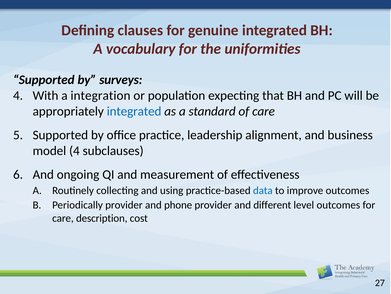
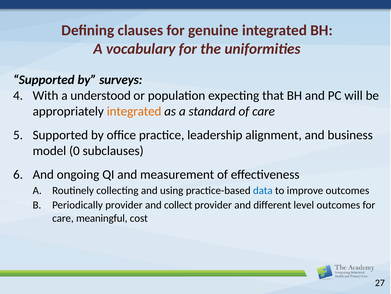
integration: integration -> understood
integrated at (134, 111) colour: blue -> orange
model 4: 4 -> 0
phone: phone -> collect
description: description -> meaningful
